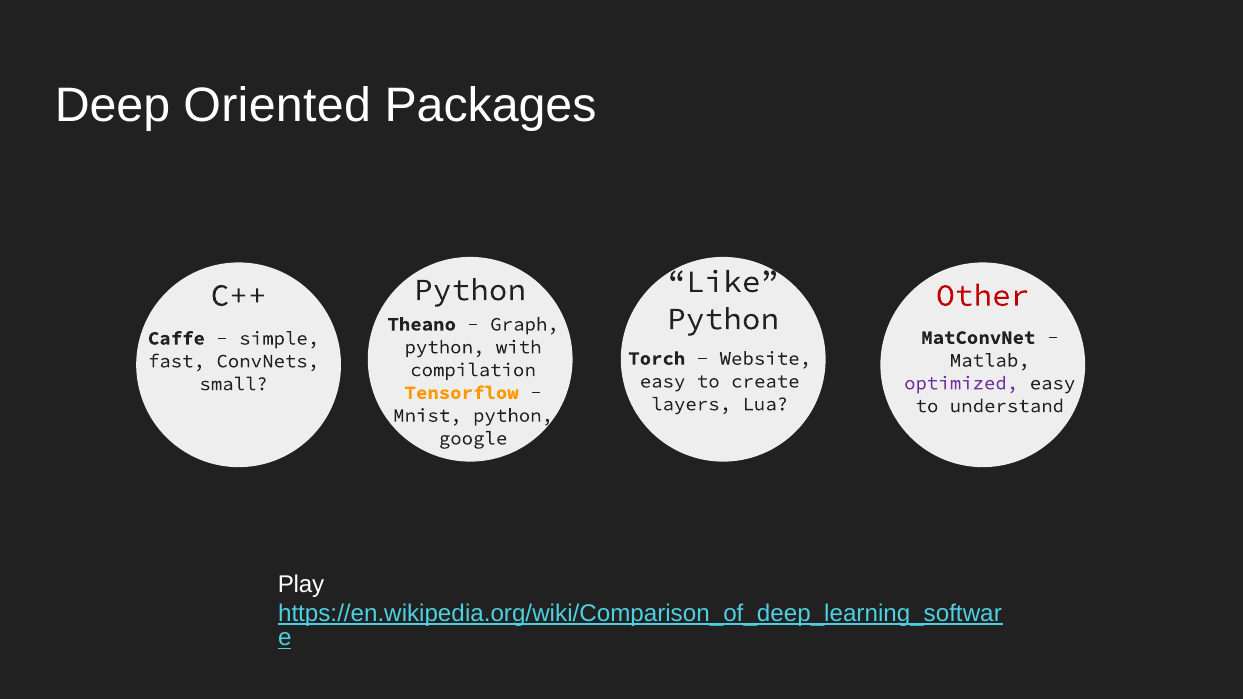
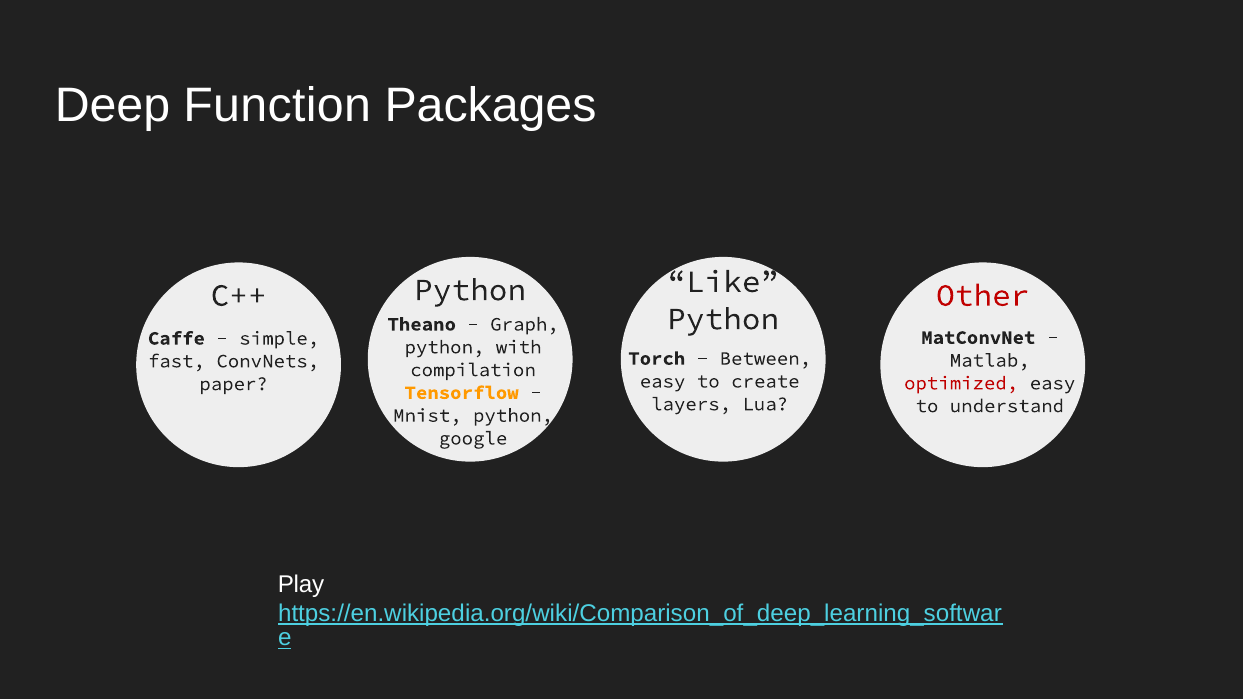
Oriented: Oriented -> Function
Website: Website -> Between
optimized colour: purple -> red
small: small -> paper
